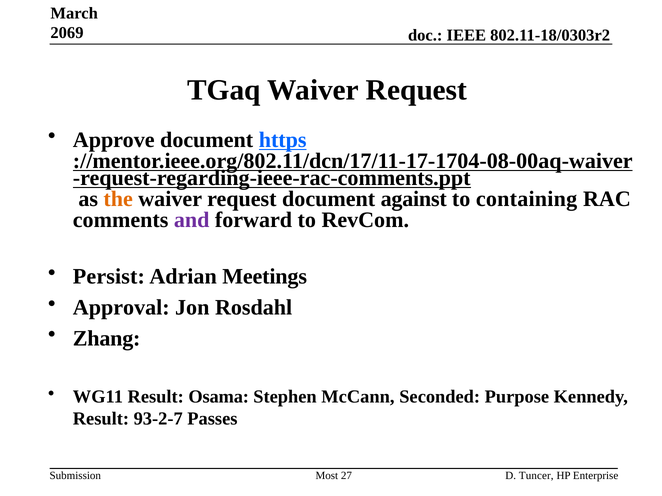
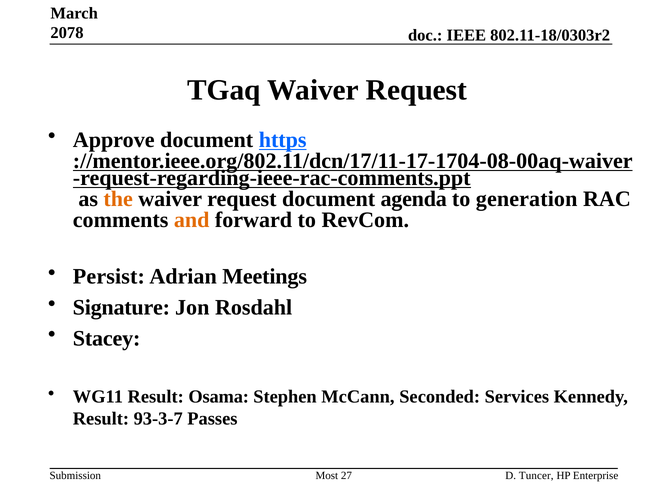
2069: 2069 -> 2078
against: against -> agenda
containing: containing -> generation
and colour: purple -> orange
Approval: Approval -> Signature
Zhang: Zhang -> Stacey
Purpose: Purpose -> Services
93-2-7: 93-2-7 -> 93-3-7
